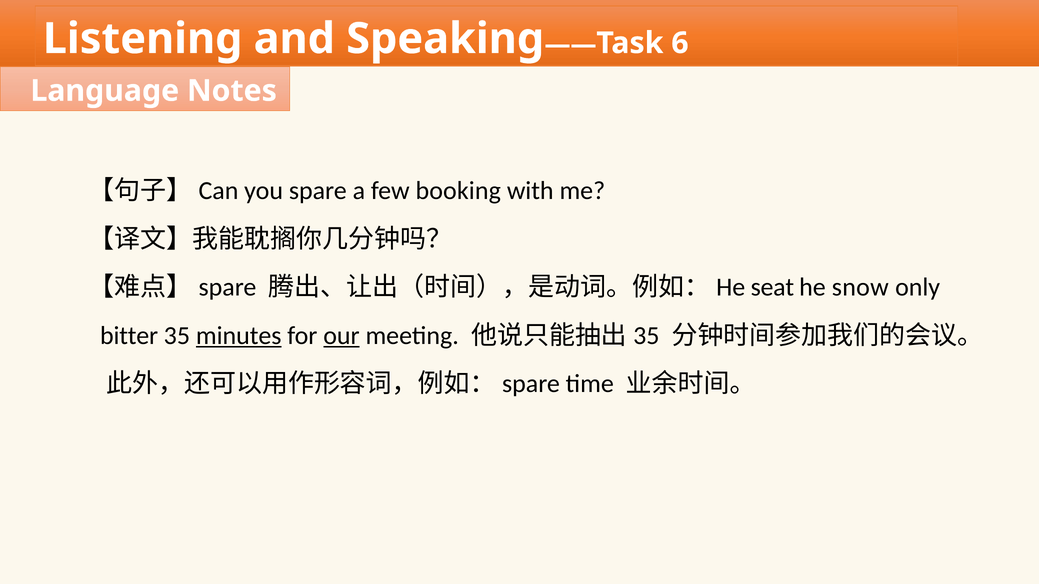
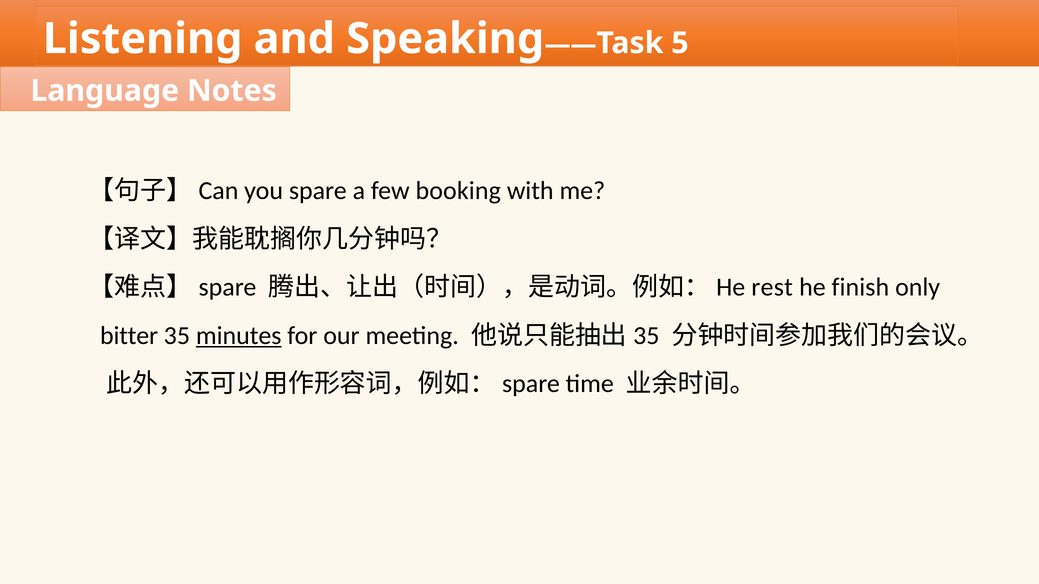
6: 6 -> 5
seat: seat -> rest
snow: snow -> finish
our underline: present -> none
